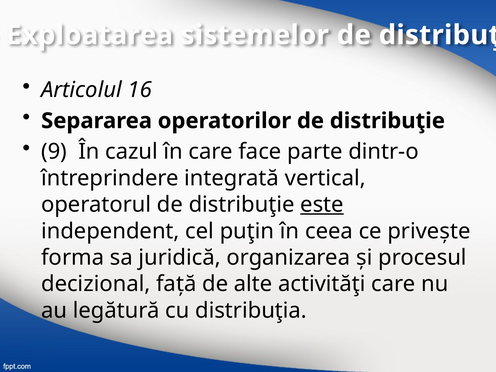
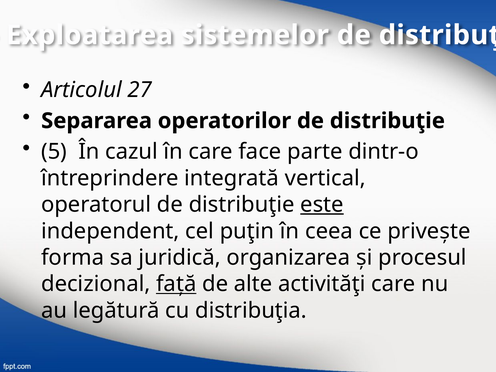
16: 16 -> 27
9: 9 -> 5
faţă underline: none -> present
